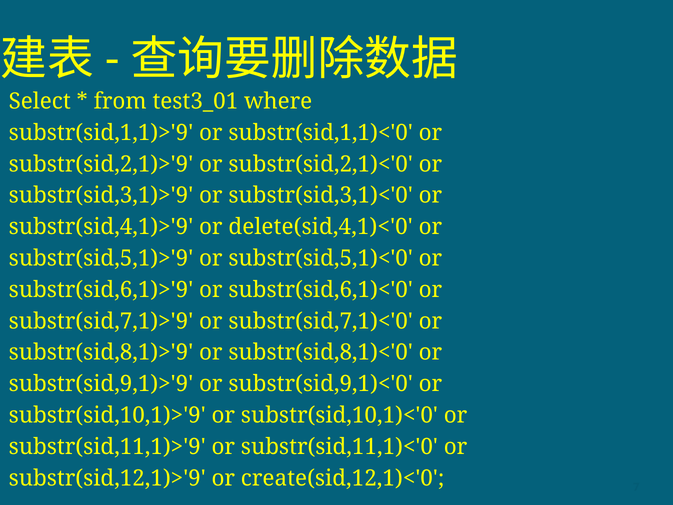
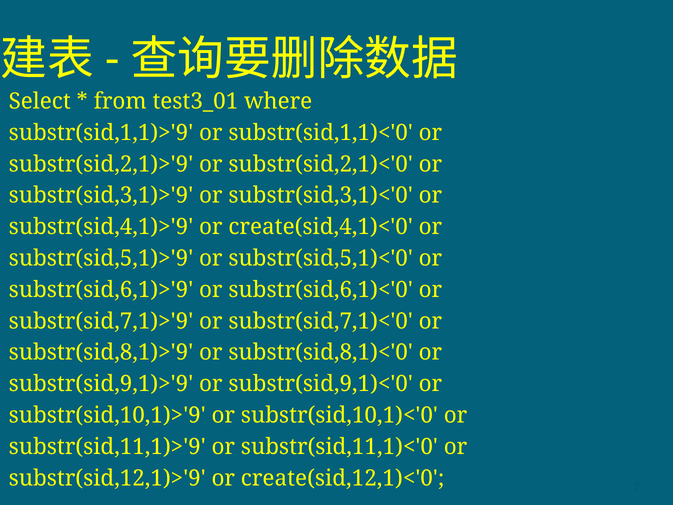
delete(sid,4,1)<'0: delete(sid,4,1)<'0 -> create(sid,4,1)<'0
